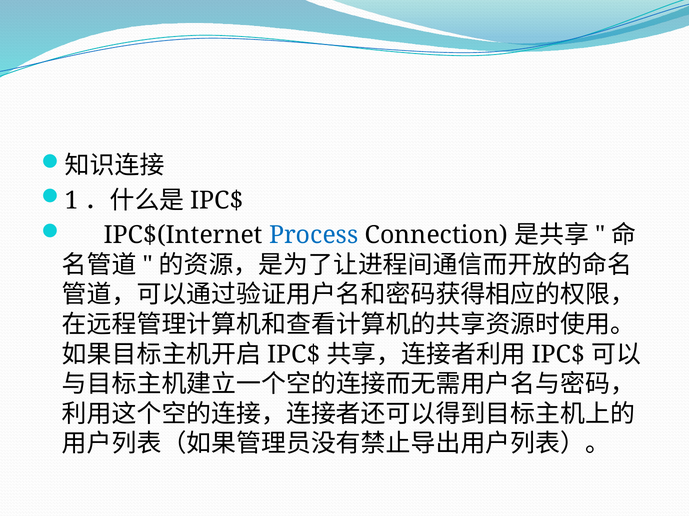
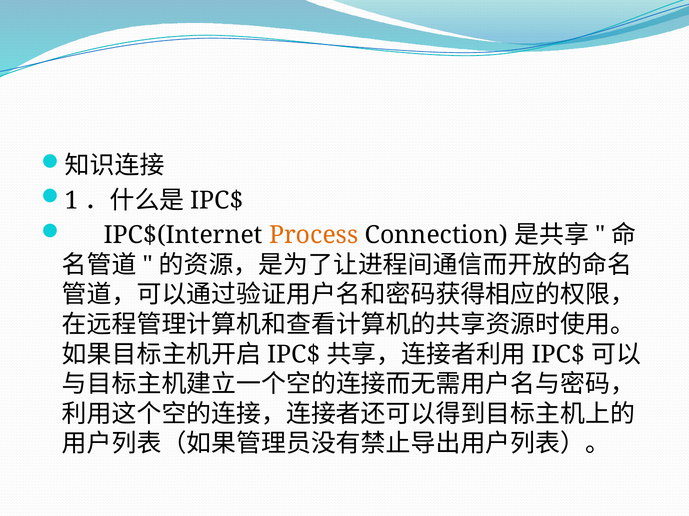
Process colour: blue -> orange
